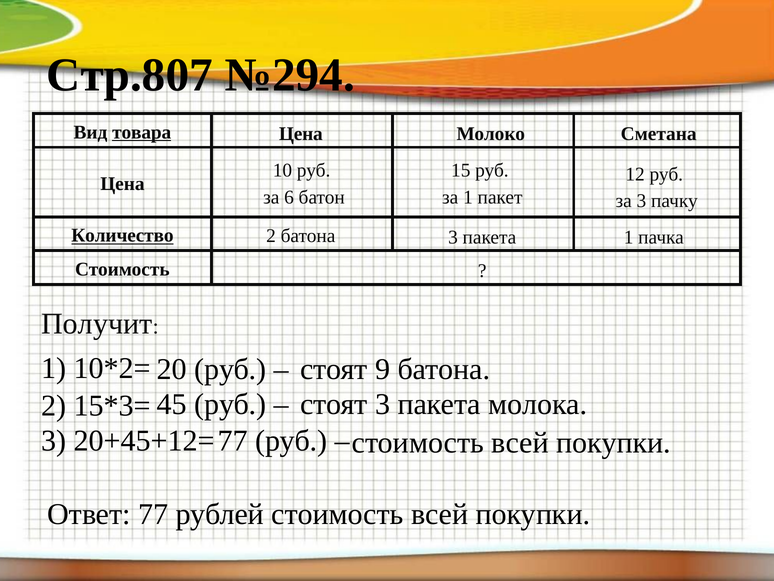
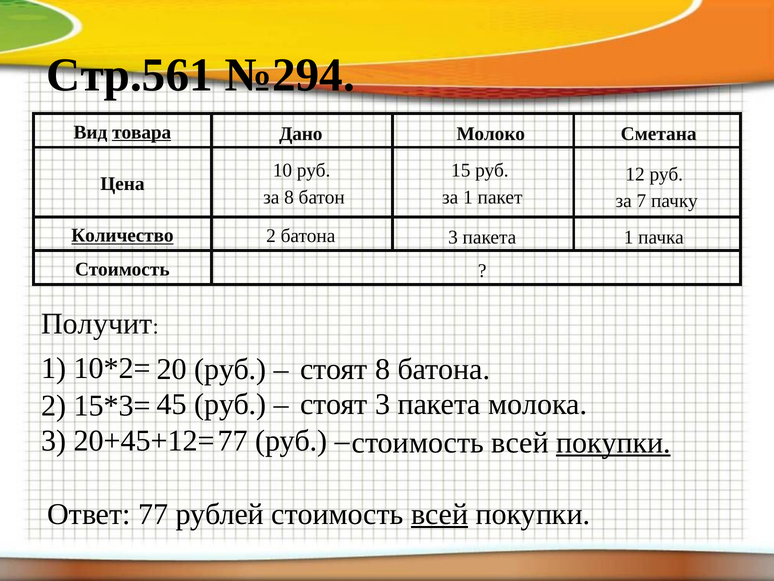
Стр.807: Стр.807 -> Стр.561
Цена at (301, 134): Цена -> Дано
за 6: 6 -> 8
за 3: 3 -> 7
стоят 9: 9 -> 8
покупки at (613, 442) underline: none -> present
всей at (440, 514) underline: none -> present
